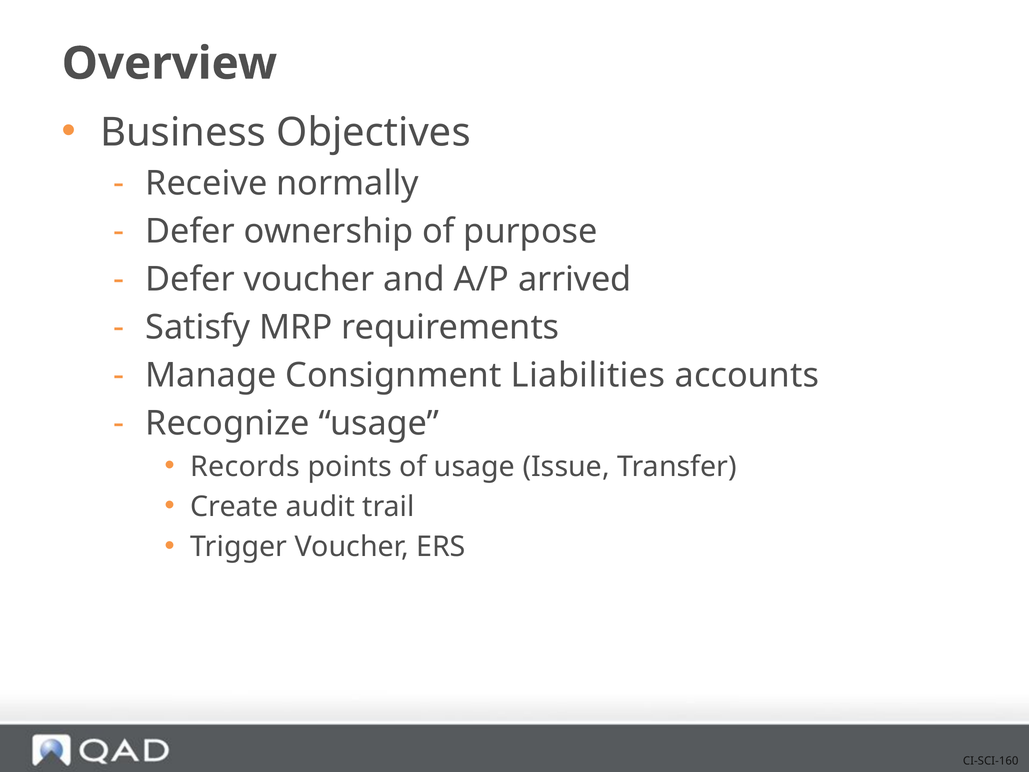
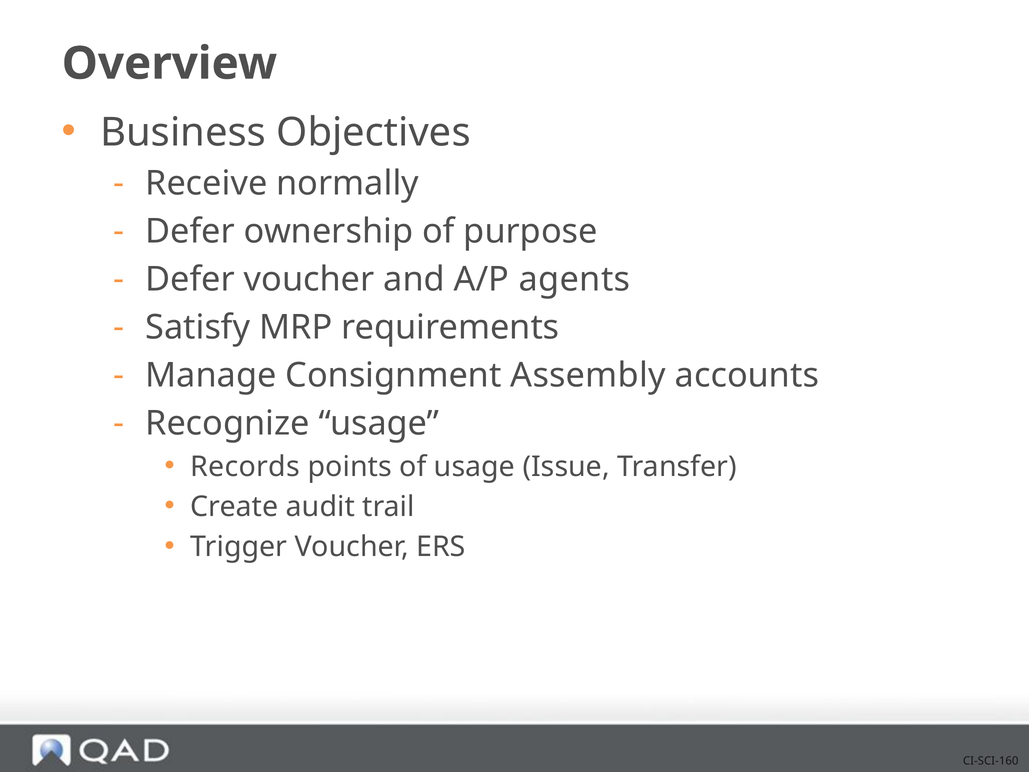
arrived: arrived -> agents
Liabilities: Liabilities -> Assembly
